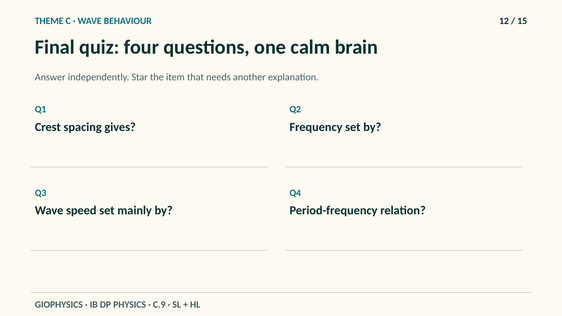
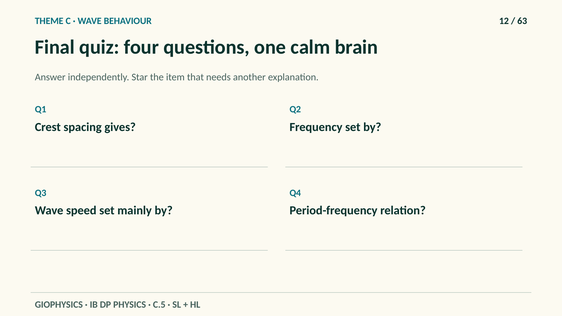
15: 15 -> 63
C.9: C.9 -> C.5
